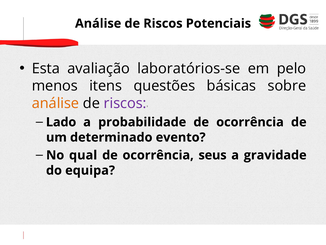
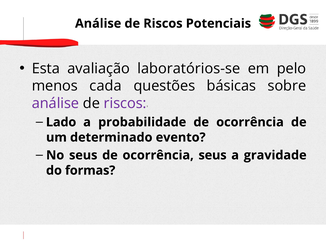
itens: itens -> cada
análise at (55, 103) colour: orange -> purple
No qual: qual -> seus
equipa: equipa -> formas
